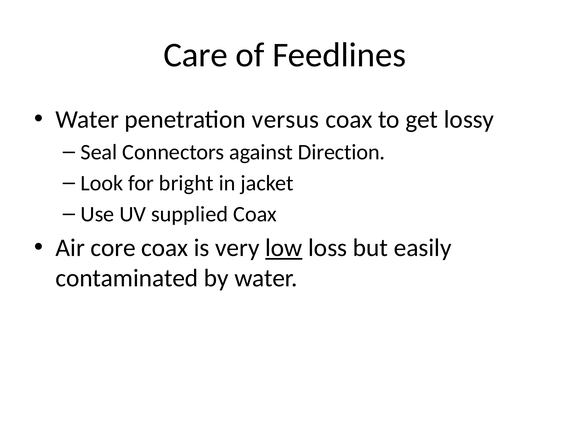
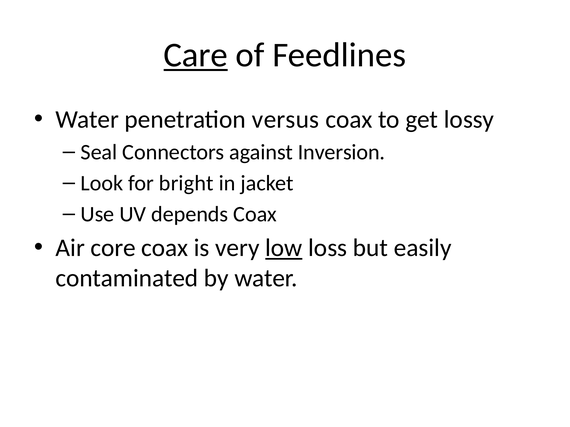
Care underline: none -> present
Direction: Direction -> Inversion
supplied: supplied -> depends
